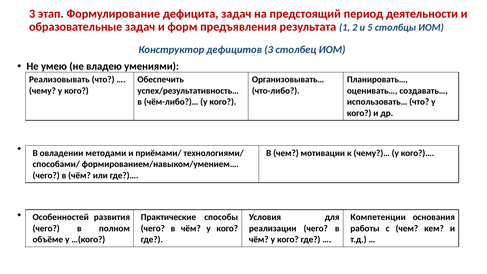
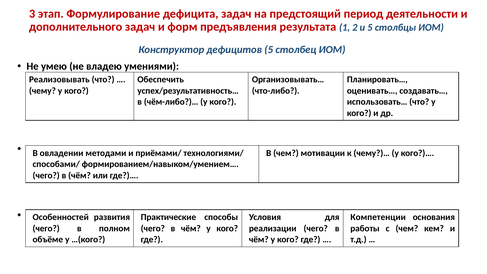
образовательные: образовательные -> дополнительного
дефицитов 3: 3 -> 5
